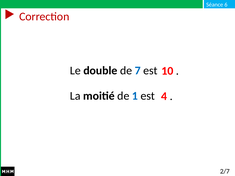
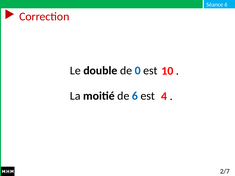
7: 7 -> 0
de 1: 1 -> 6
